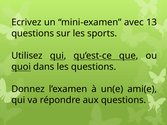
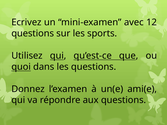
13: 13 -> 12
